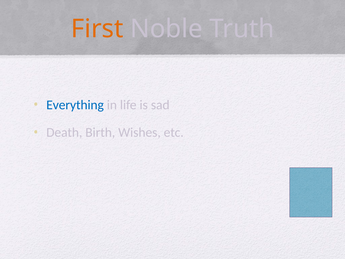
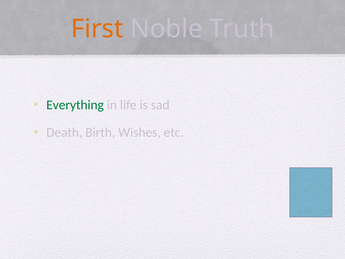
Everything colour: blue -> green
